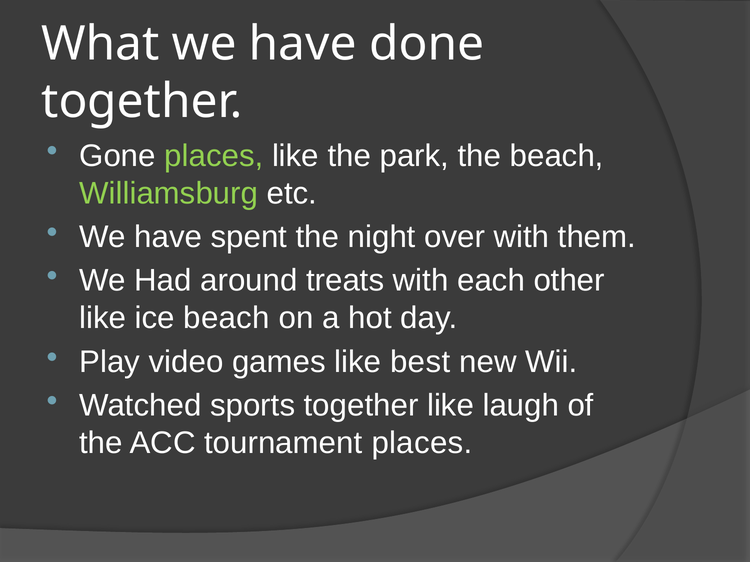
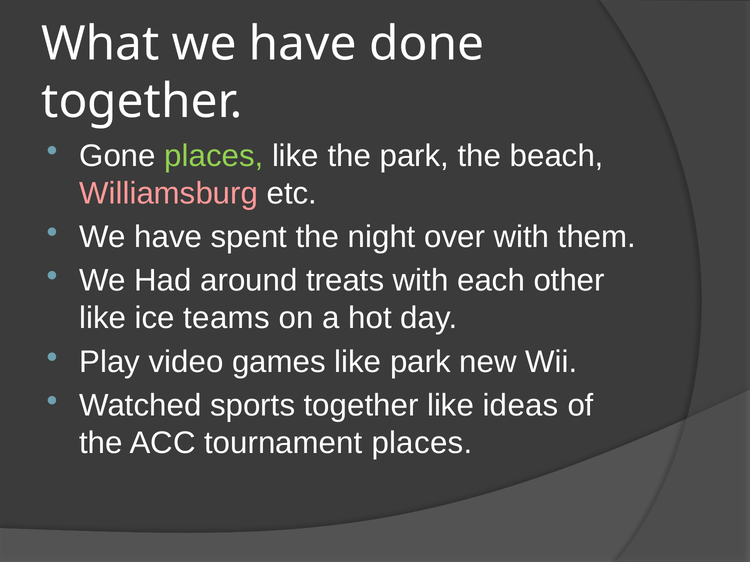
Williamsburg colour: light green -> pink
ice beach: beach -> teams
like best: best -> park
laugh: laugh -> ideas
